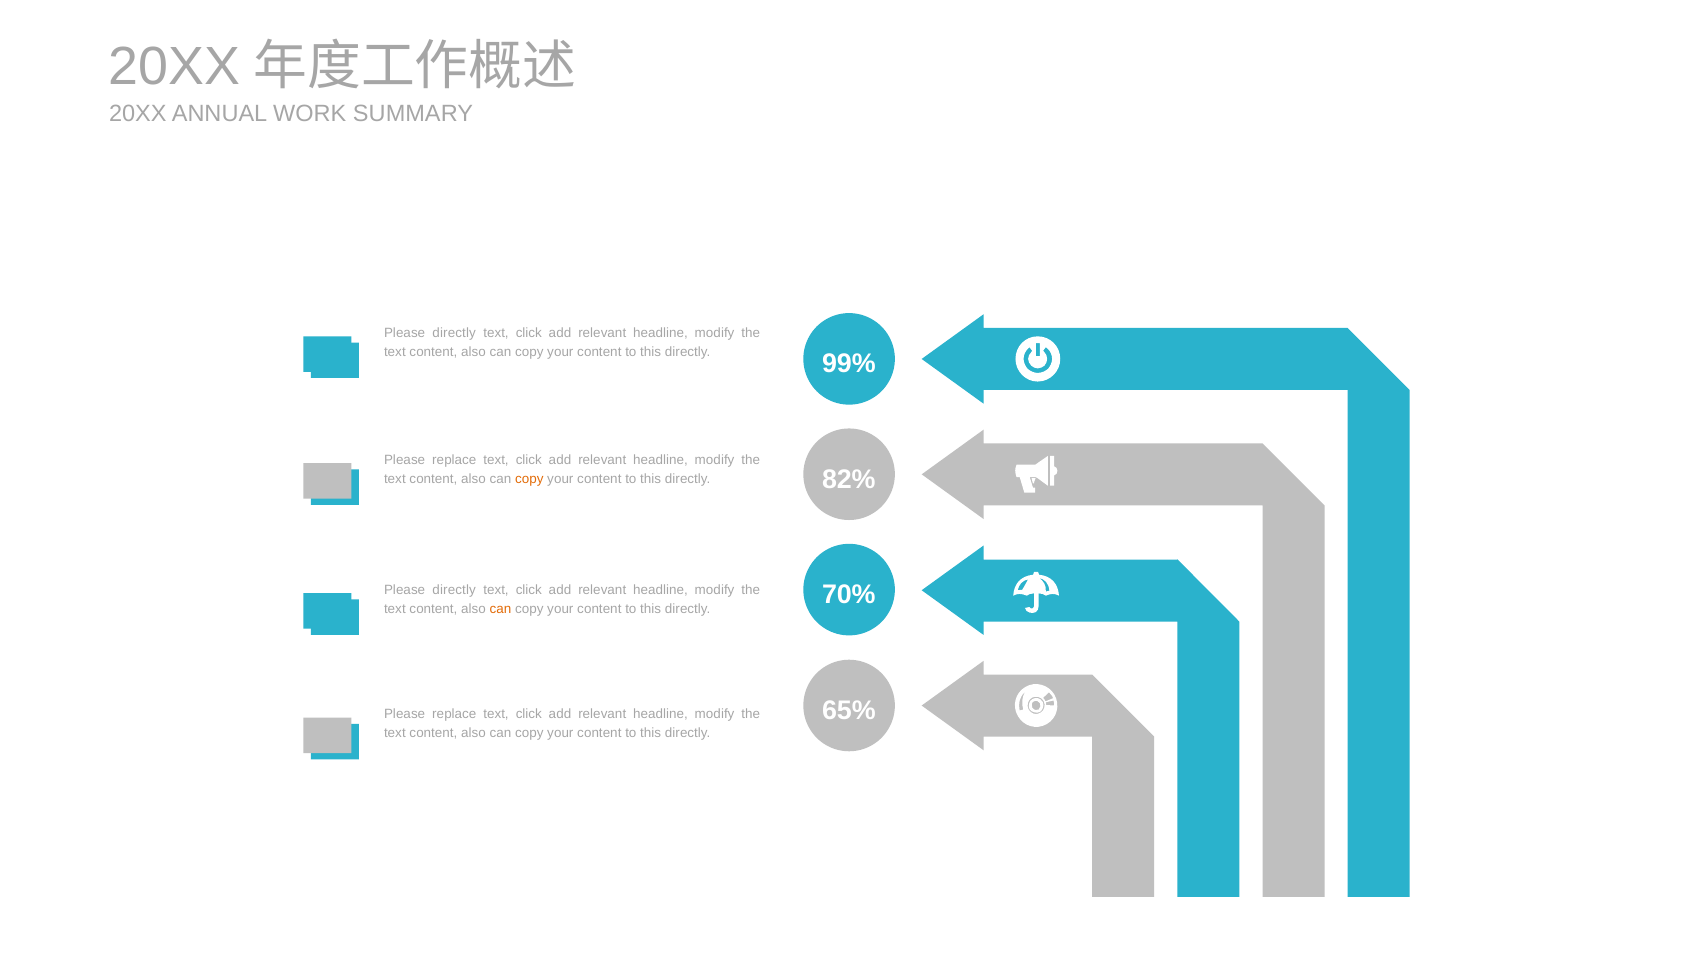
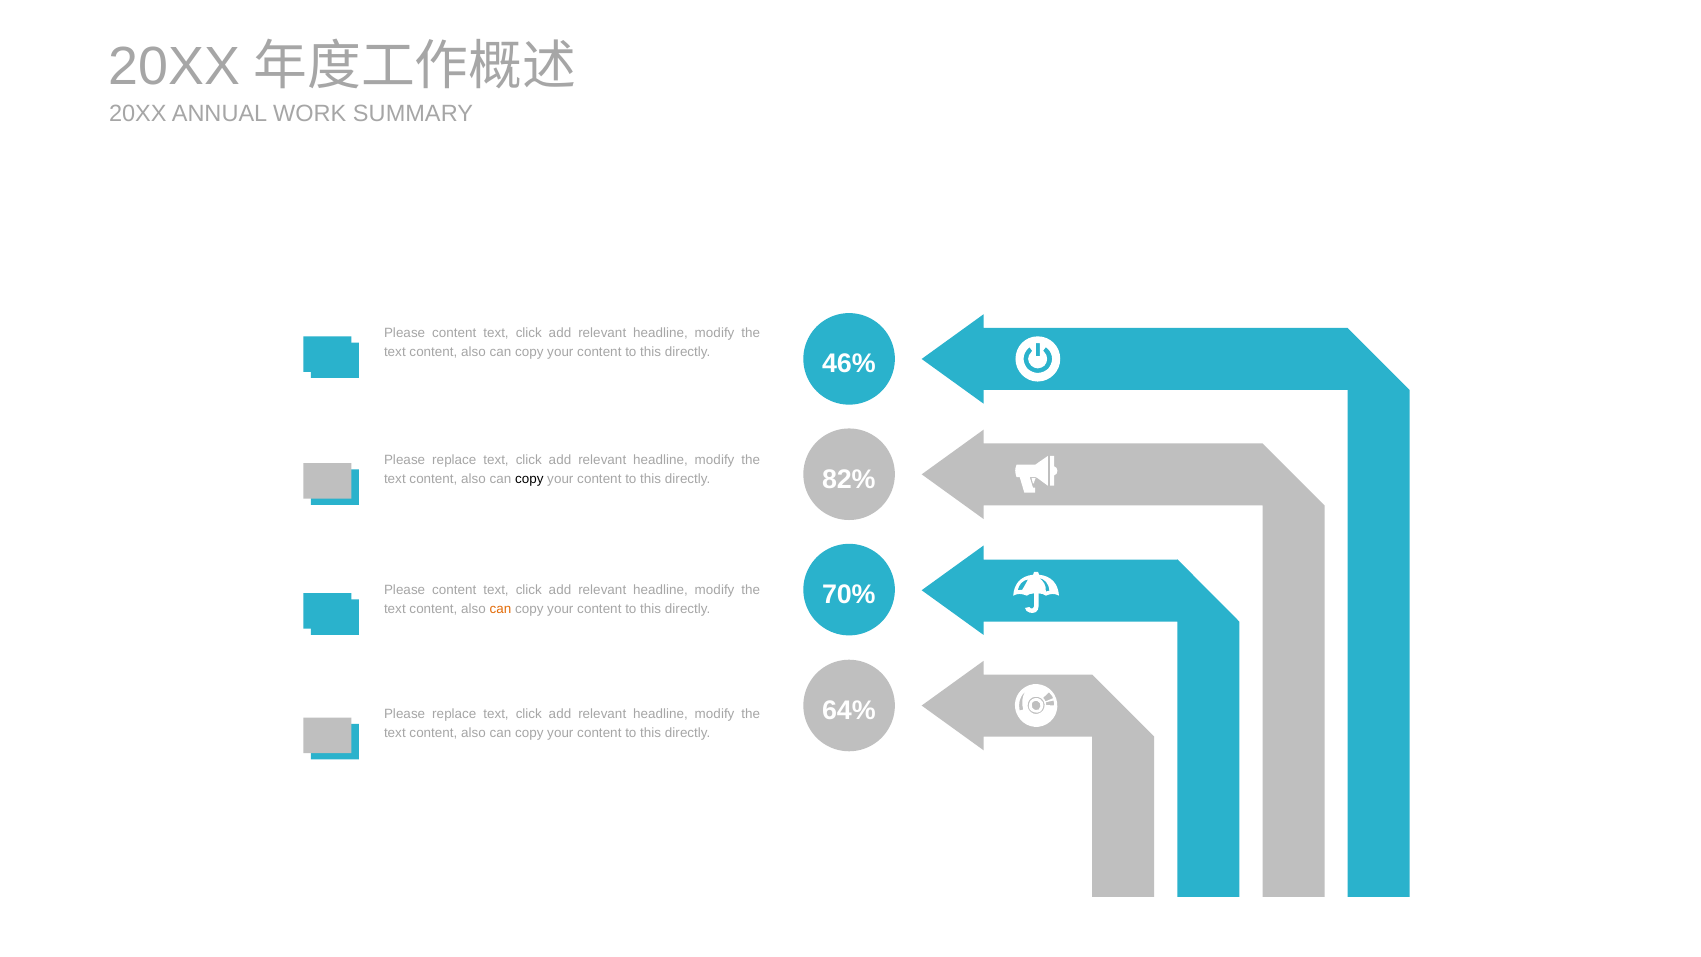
directly at (454, 333): directly -> content
99%: 99% -> 46%
copy at (529, 479) colour: orange -> black
directly at (454, 590): directly -> content
65%: 65% -> 64%
